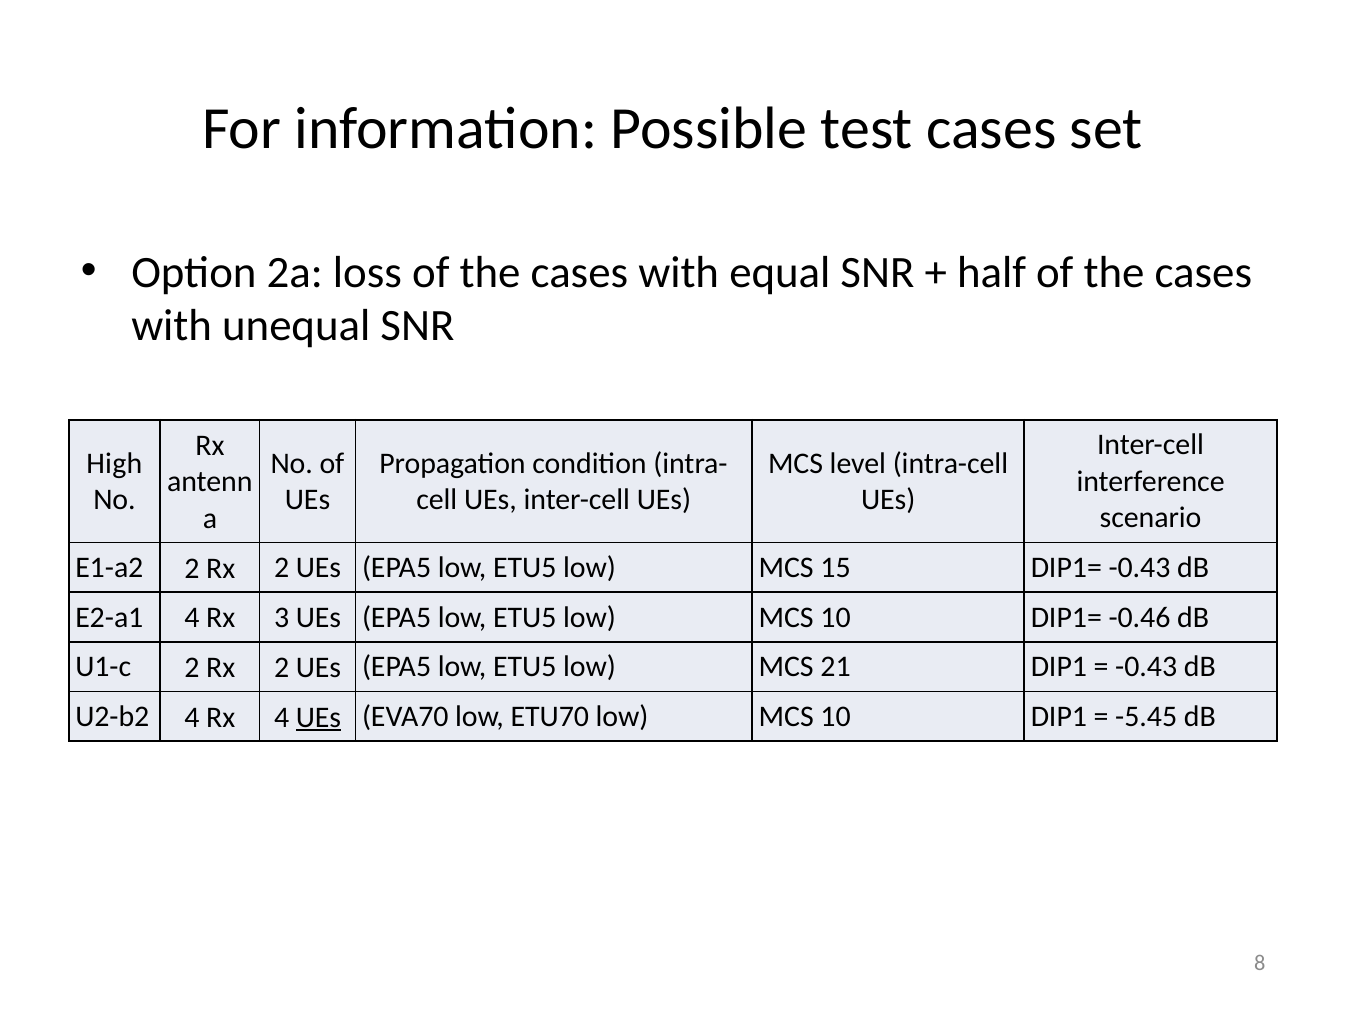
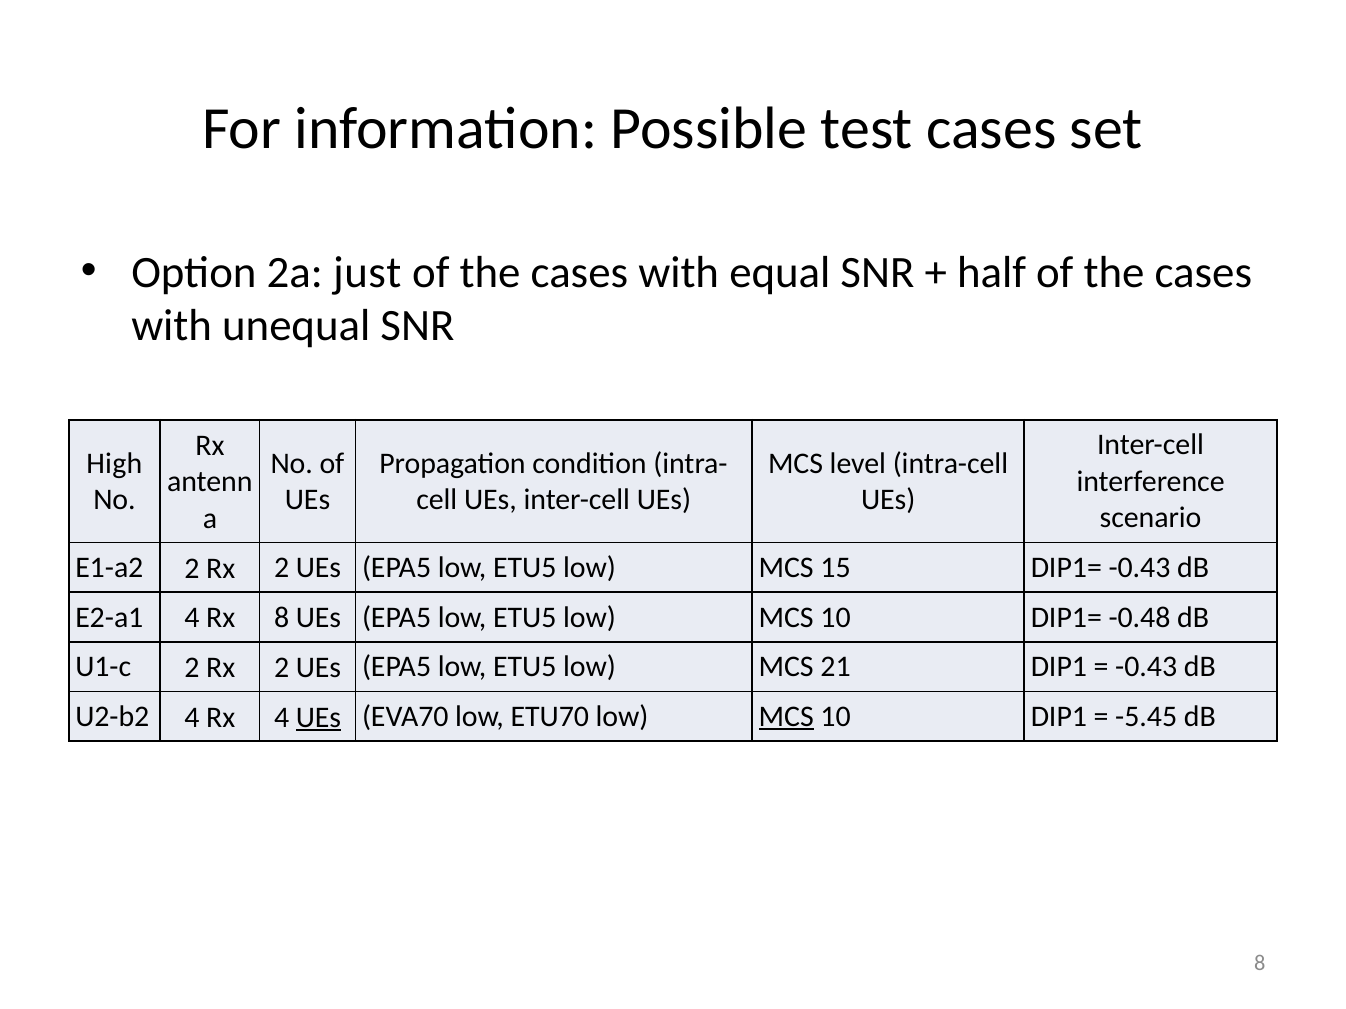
loss: loss -> just
Rx 3: 3 -> 8
-0.46: -0.46 -> -0.48
MCS at (786, 717) underline: none -> present
